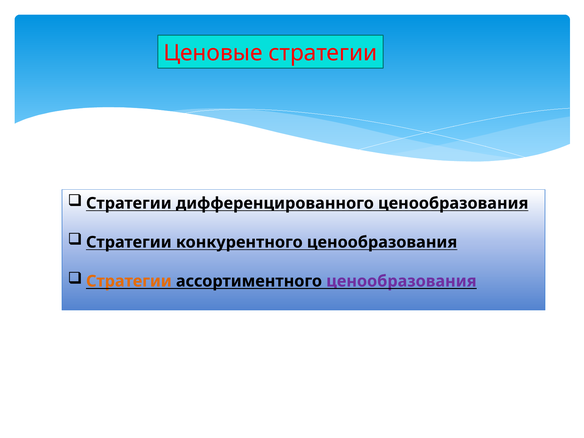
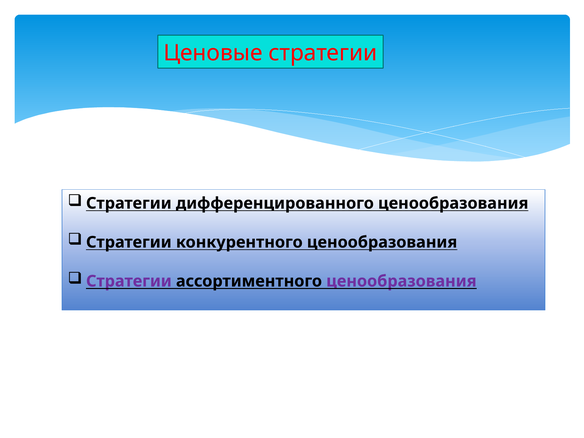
Стратегии at (129, 281) colour: orange -> purple
